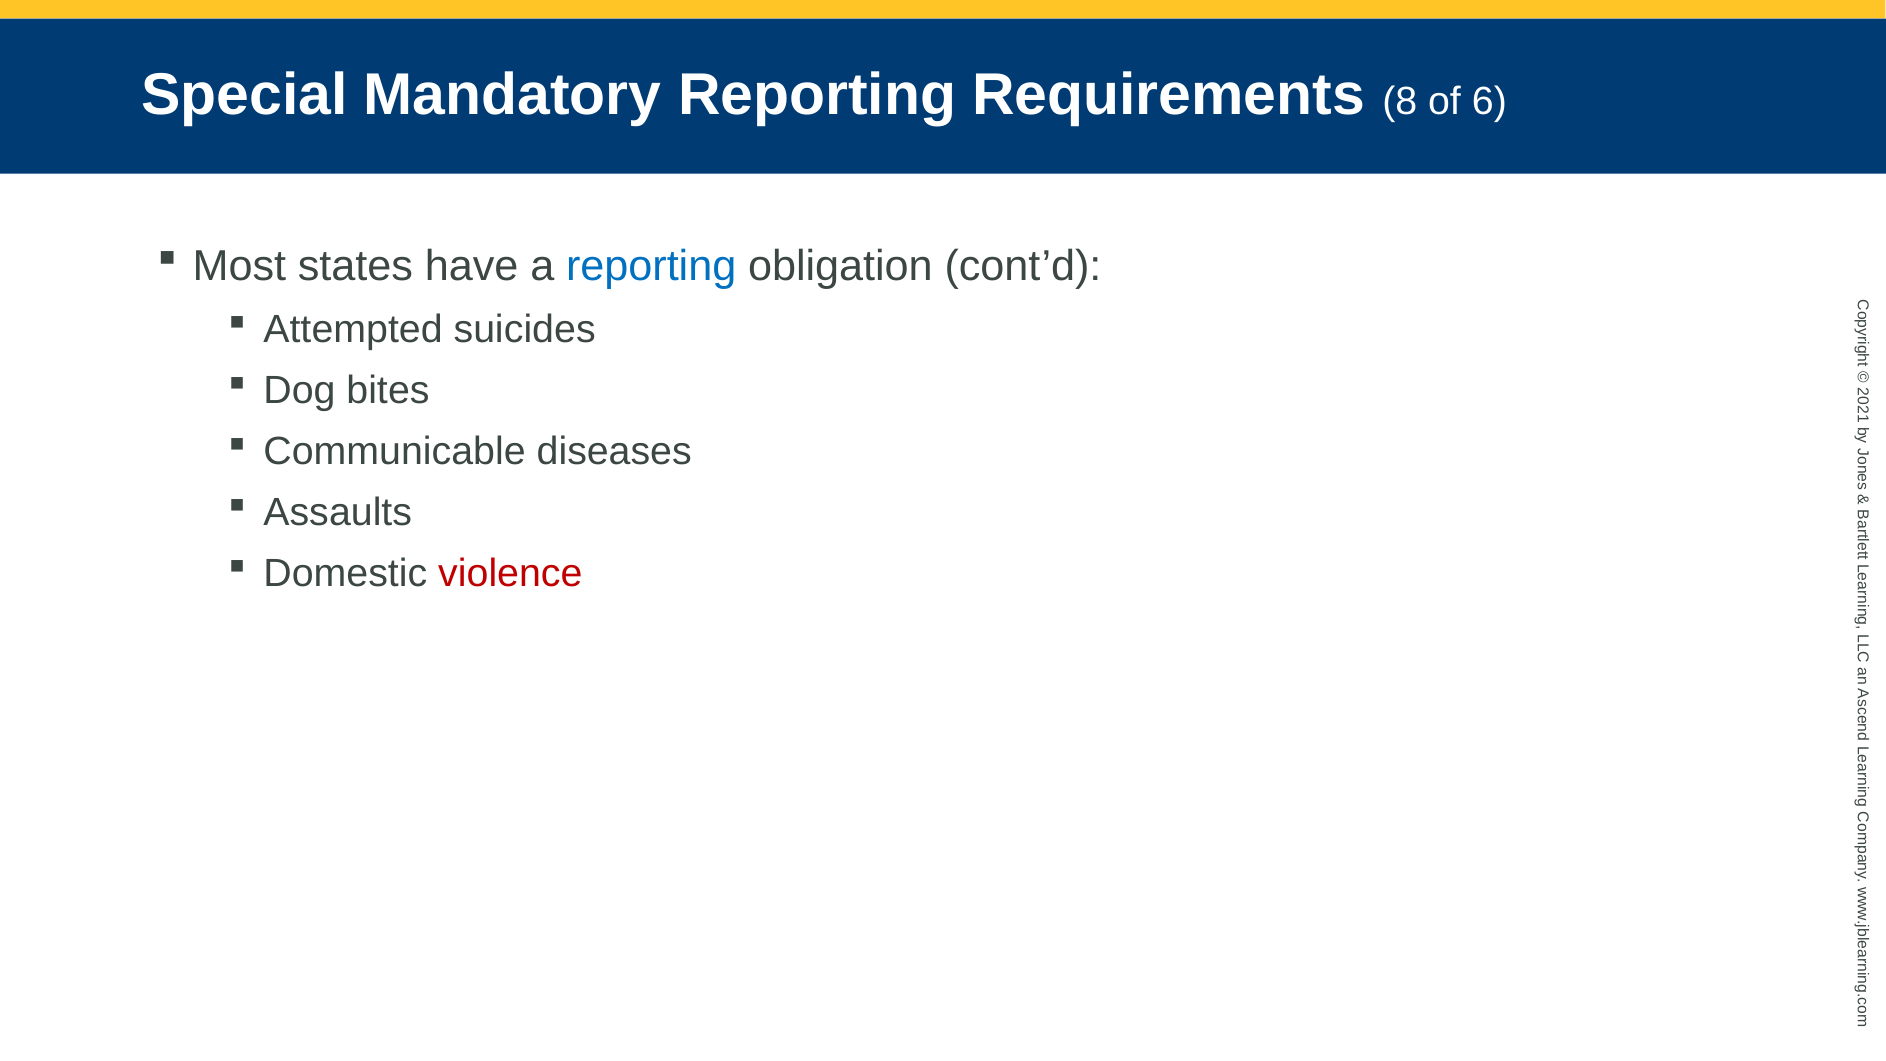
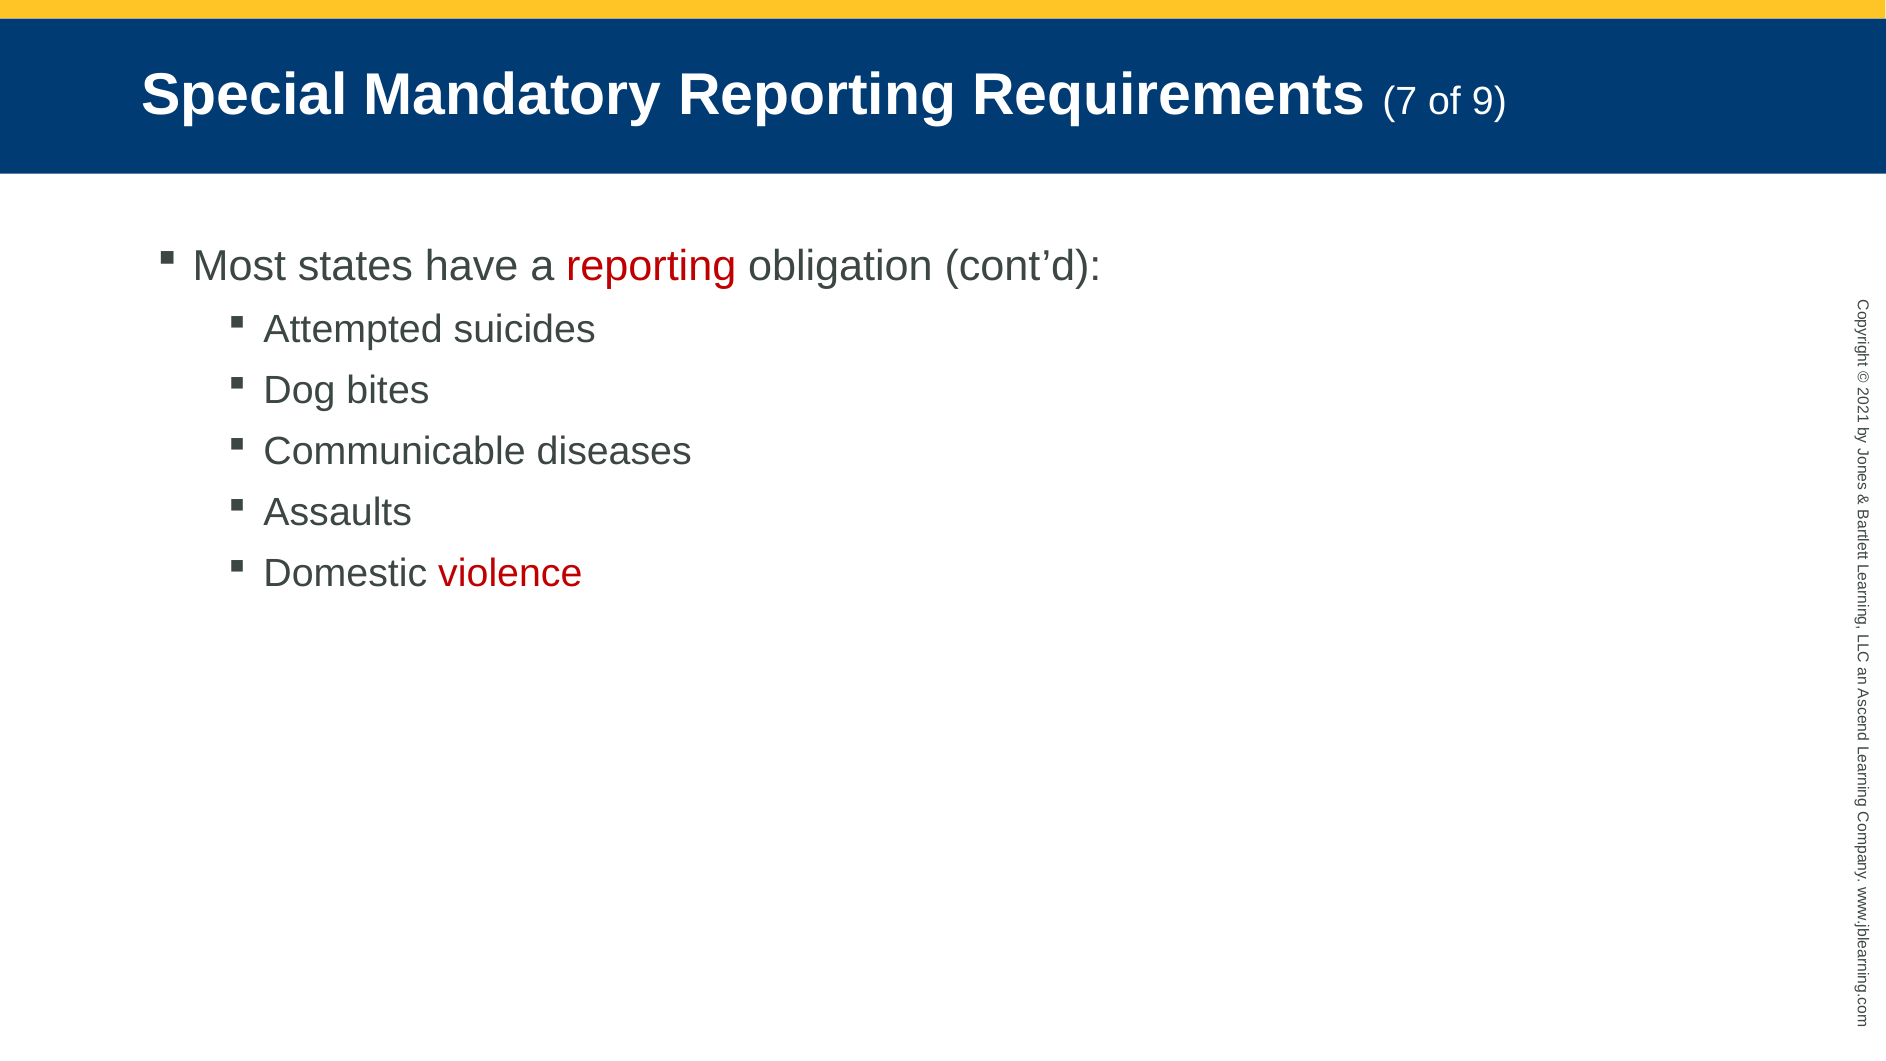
8: 8 -> 7
6: 6 -> 9
reporting at (651, 267) colour: blue -> red
